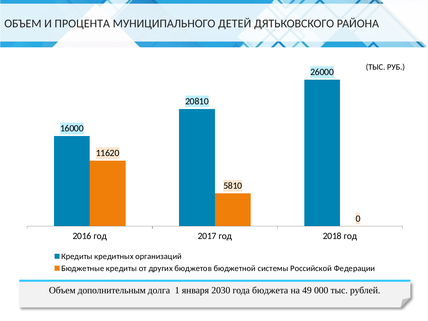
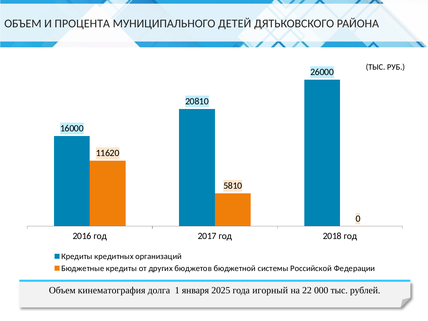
дополнительным: дополнительным -> кинематография
2030: 2030 -> 2025
бюджета: бюджета -> игорный
49: 49 -> 22
